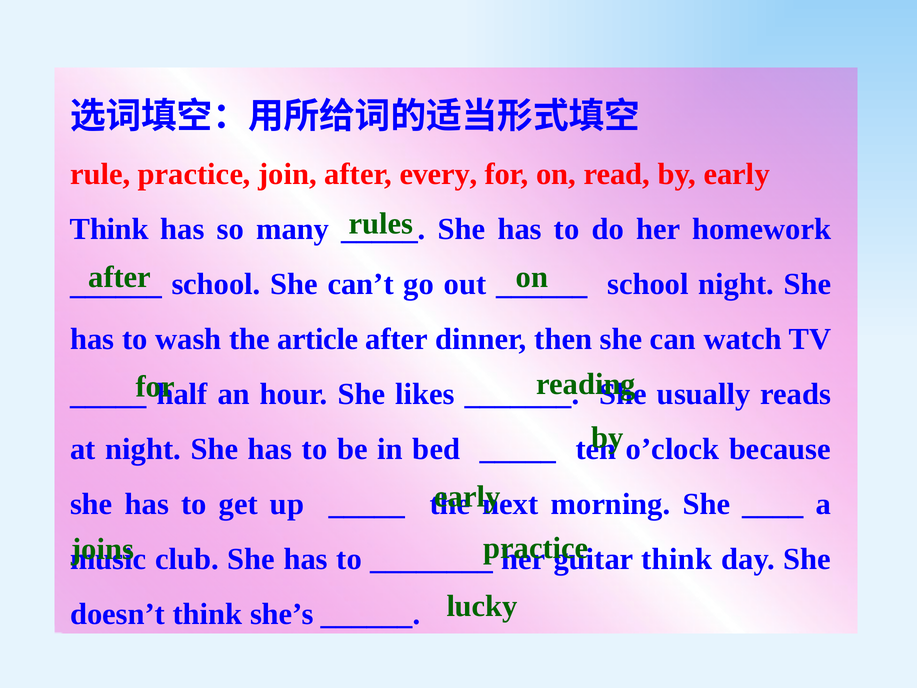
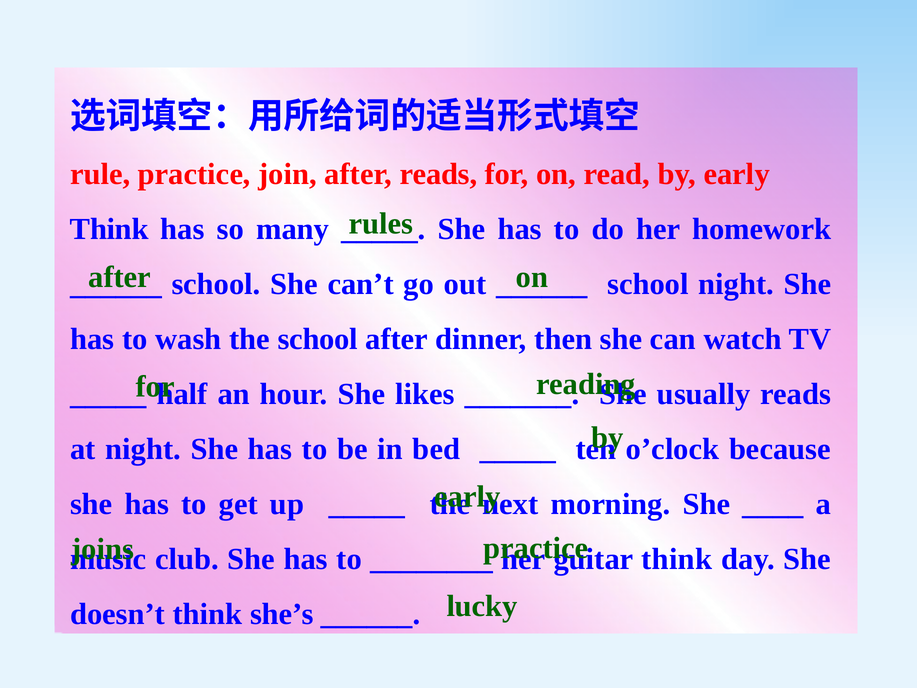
after every: every -> reads
the article: article -> school
